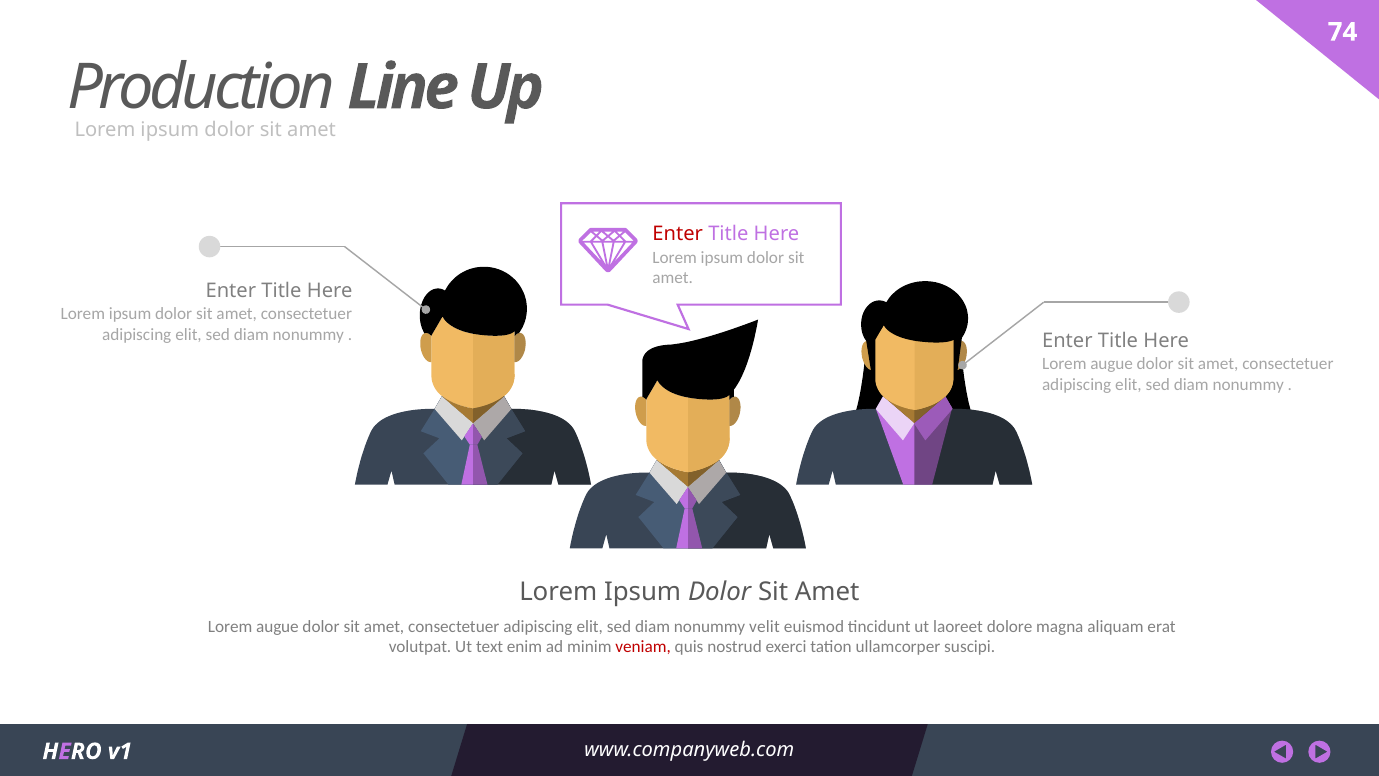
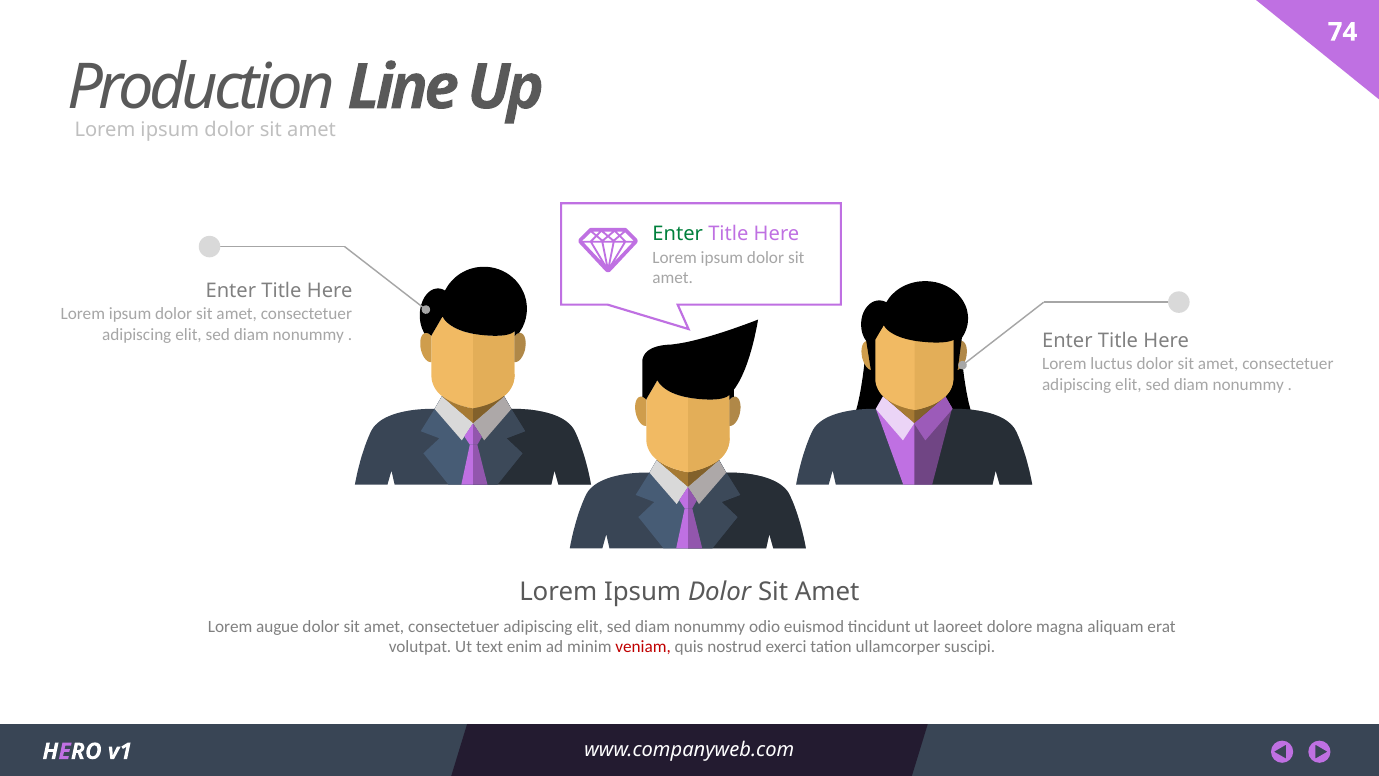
Enter at (678, 233) colour: red -> green
augue at (1112, 364): augue -> luctus
velit: velit -> odio
